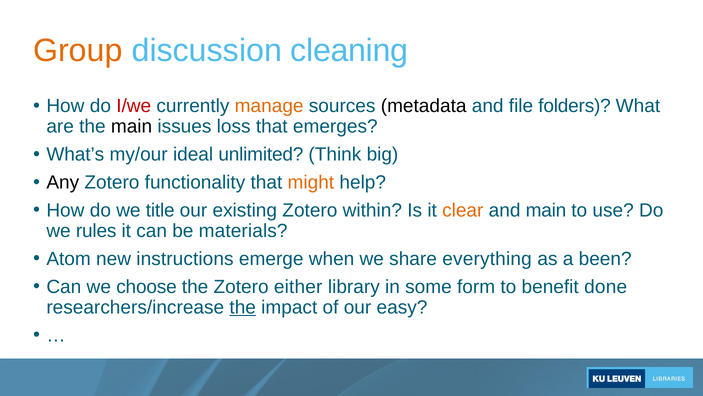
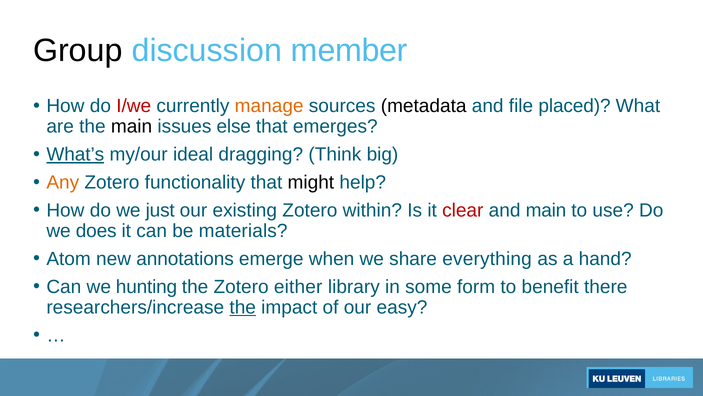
Group colour: orange -> black
cleaning: cleaning -> member
folders: folders -> placed
loss: loss -> else
What’s underline: none -> present
unlimited: unlimited -> dragging
Any colour: black -> orange
might colour: orange -> black
title: title -> just
clear colour: orange -> red
rules: rules -> does
instructions: instructions -> annotations
been: been -> hand
choose: choose -> hunting
done: done -> there
